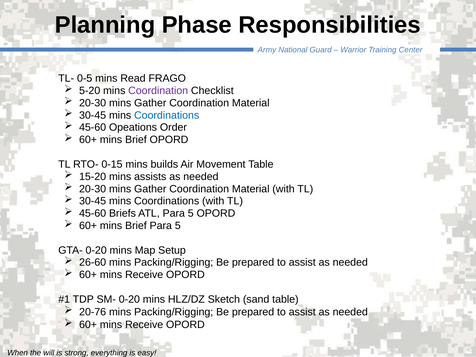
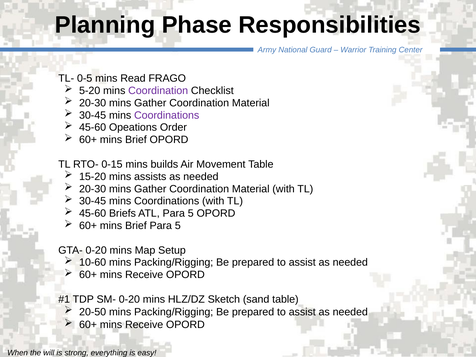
Coordinations at (167, 115) colour: blue -> purple
26-60: 26-60 -> 10-60
20-76: 20-76 -> 20-50
